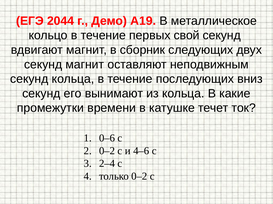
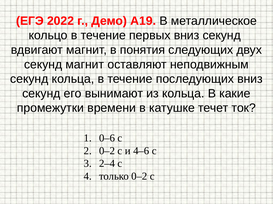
2044: 2044 -> 2022
первых свой: свой -> вниз
сборник: сборник -> понятия
